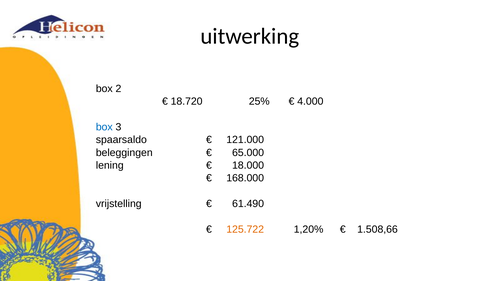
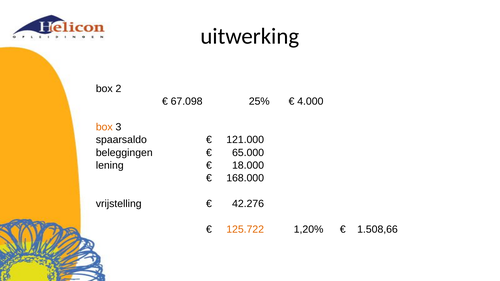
18.720: 18.720 -> 67.098
box at (104, 127) colour: blue -> orange
61.490: 61.490 -> 42.276
